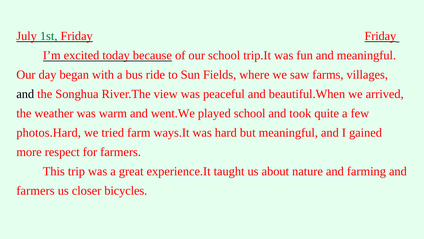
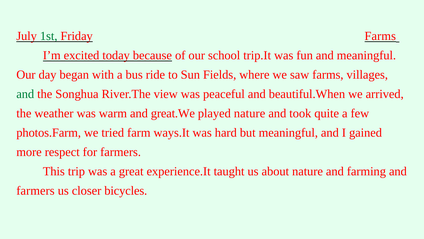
Friday Friday: Friday -> Farms
and at (25, 94) colour: black -> green
went.We: went.We -> great.We
played school: school -> nature
photos.Hard: photos.Hard -> photos.Farm
